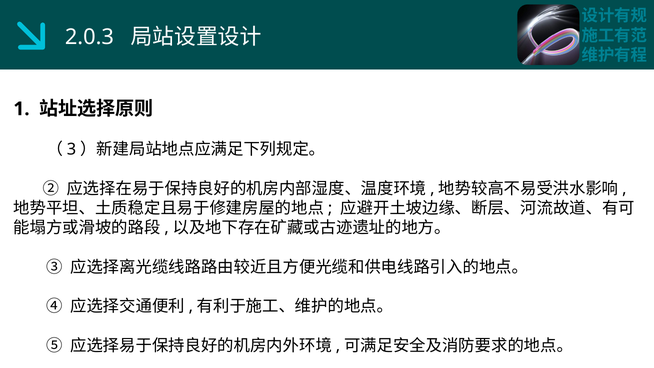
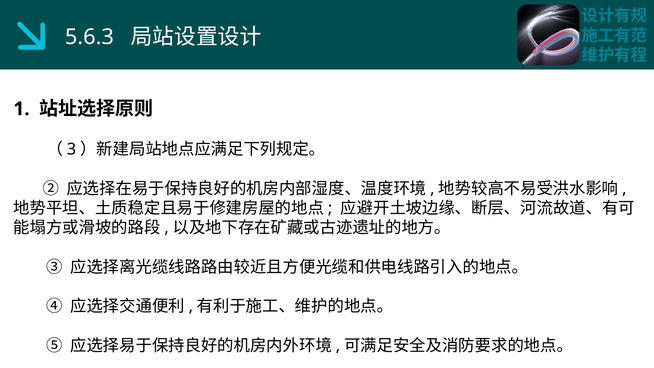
2.0.3: 2.0.3 -> 5.6.3
